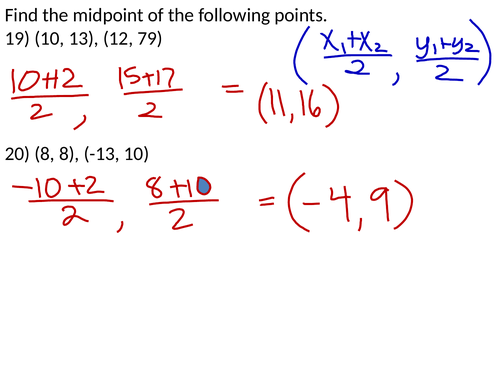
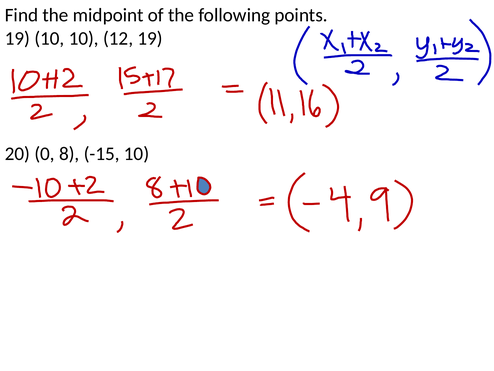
10 13: 13 -> 10
12 79: 79 -> 19
20 8: 8 -> 0
-13: -13 -> -15
